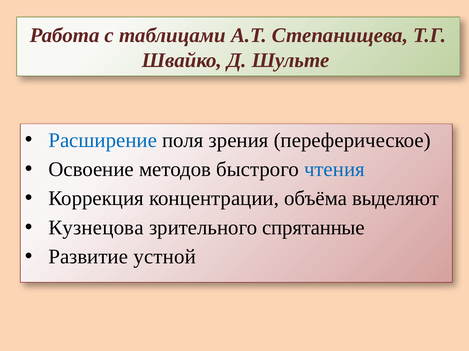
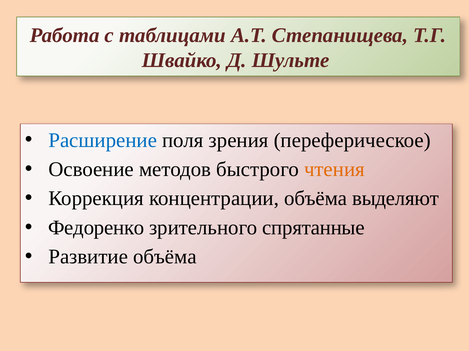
чтения colour: blue -> orange
Кузнецова: Кузнецова -> Федоренко
Развитие устной: устной -> объёма
